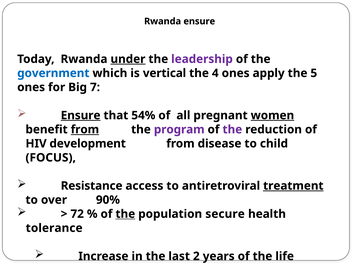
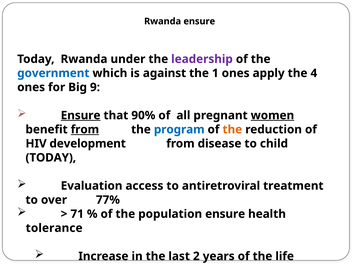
under underline: present -> none
vertical: vertical -> against
the 4: 4 -> 1
the 5: 5 -> 4
7: 7 -> 9
54%: 54% -> 90%
program colour: purple -> blue
the at (232, 129) colour: purple -> orange
FOCUS at (51, 158): FOCUS -> TODAY
Resistance: Resistance -> Evaluation
treatment underline: present -> none
90%: 90% -> 77%
72: 72 -> 71
the at (125, 214) underline: present -> none
population secure: secure -> ensure
